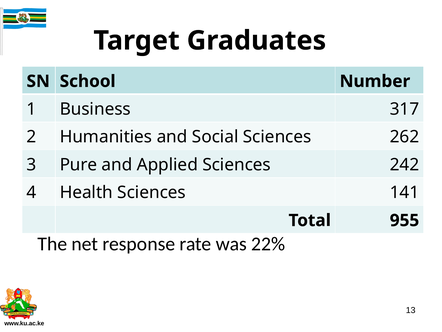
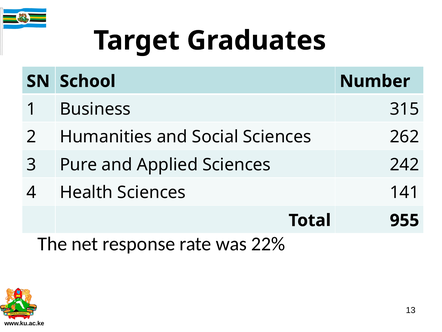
317: 317 -> 315
